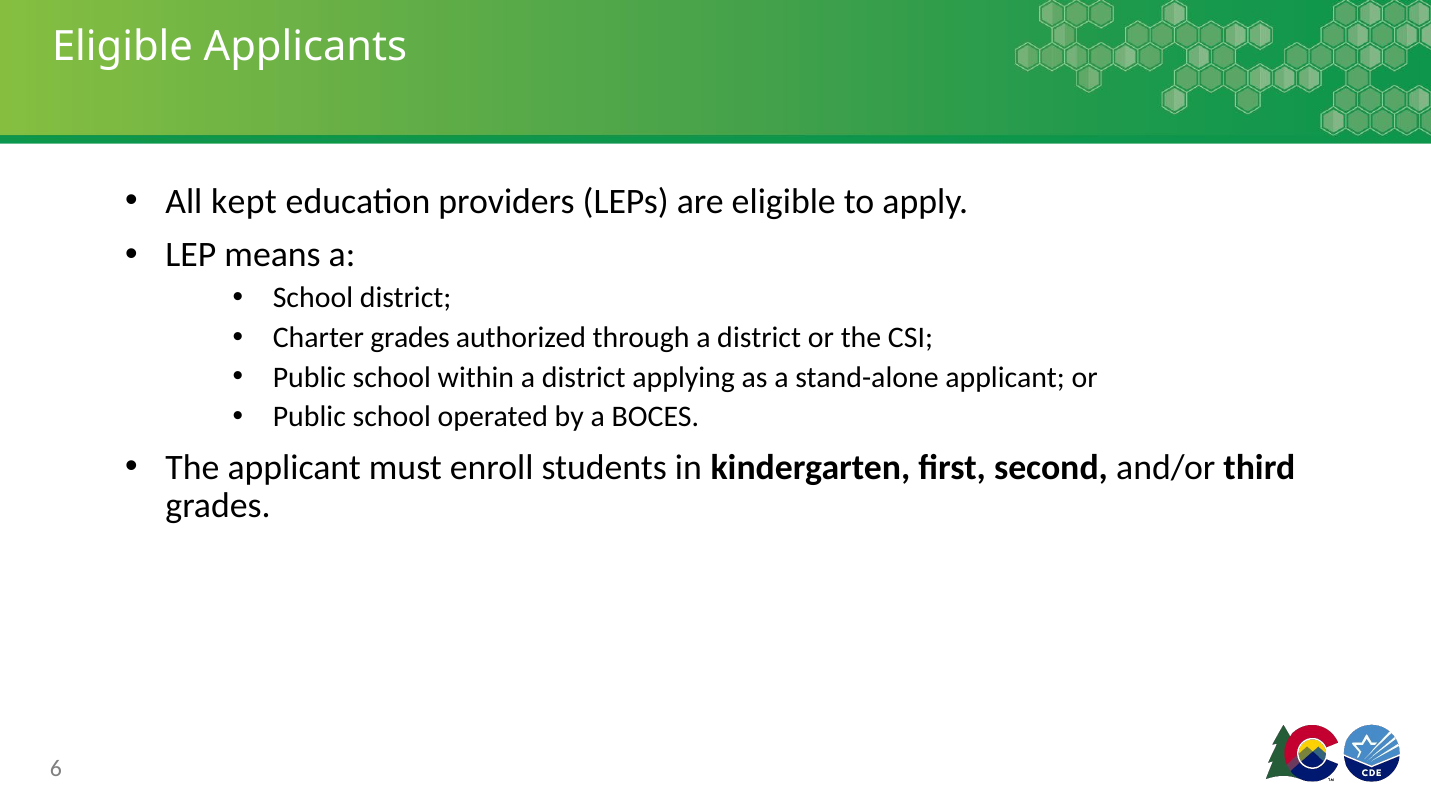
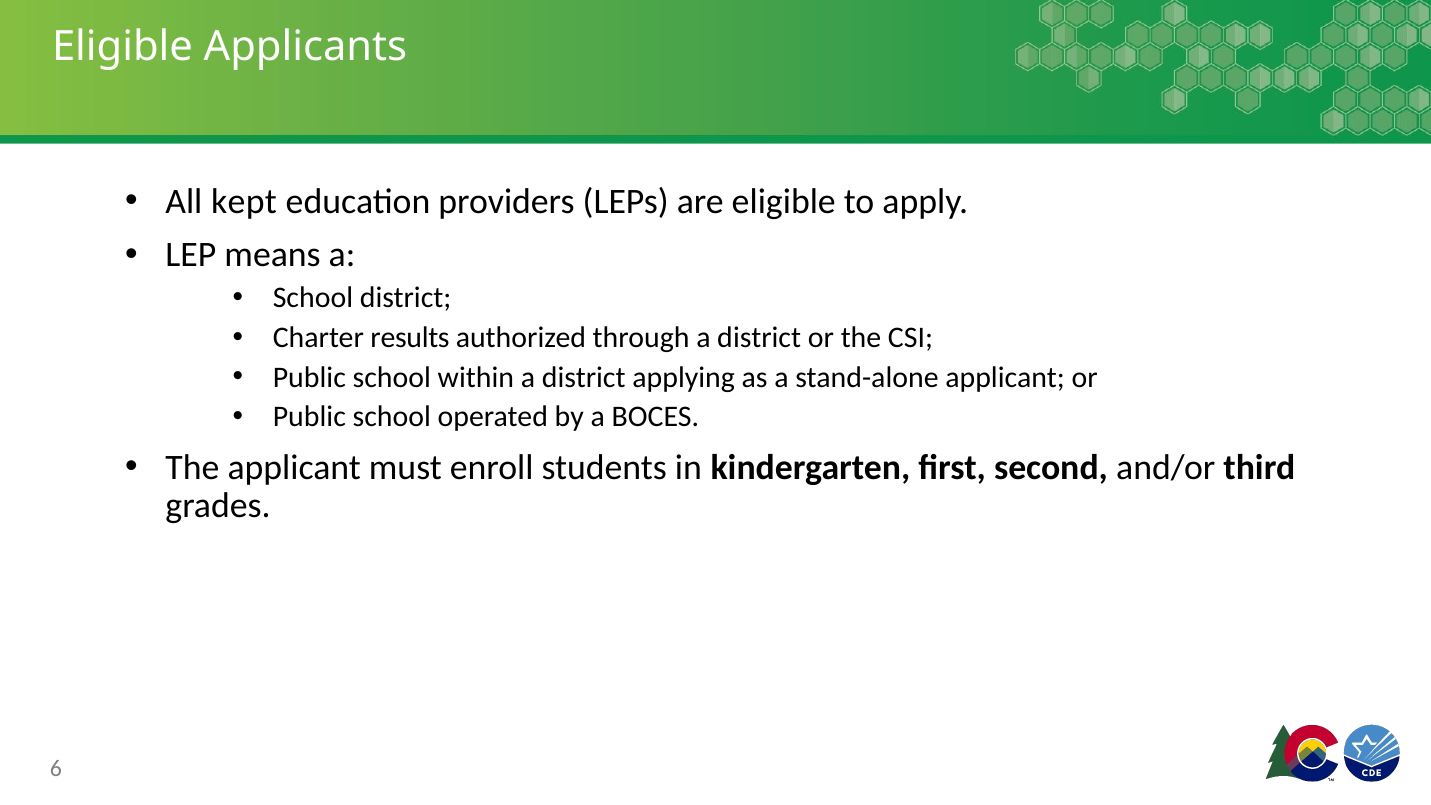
Charter grades: grades -> results
